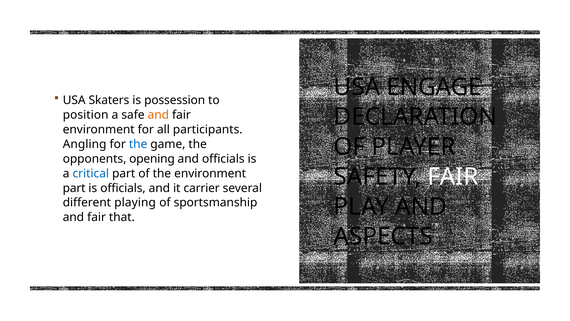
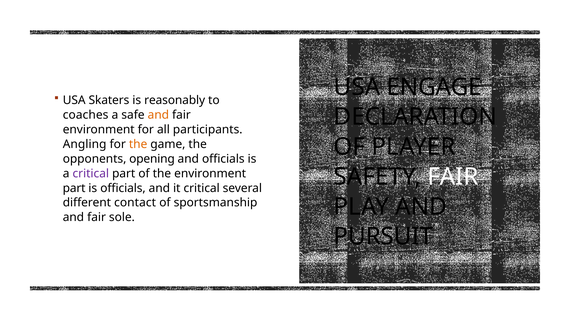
possession: possession -> reasonably
position: position -> coaches
the at (138, 144) colour: blue -> orange
critical at (91, 173) colour: blue -> purple
it carrier: carrier -> critical
playing: playing -> contact
that: that -> sole
ASPECTS: ASPECTS -> PURSUIT
